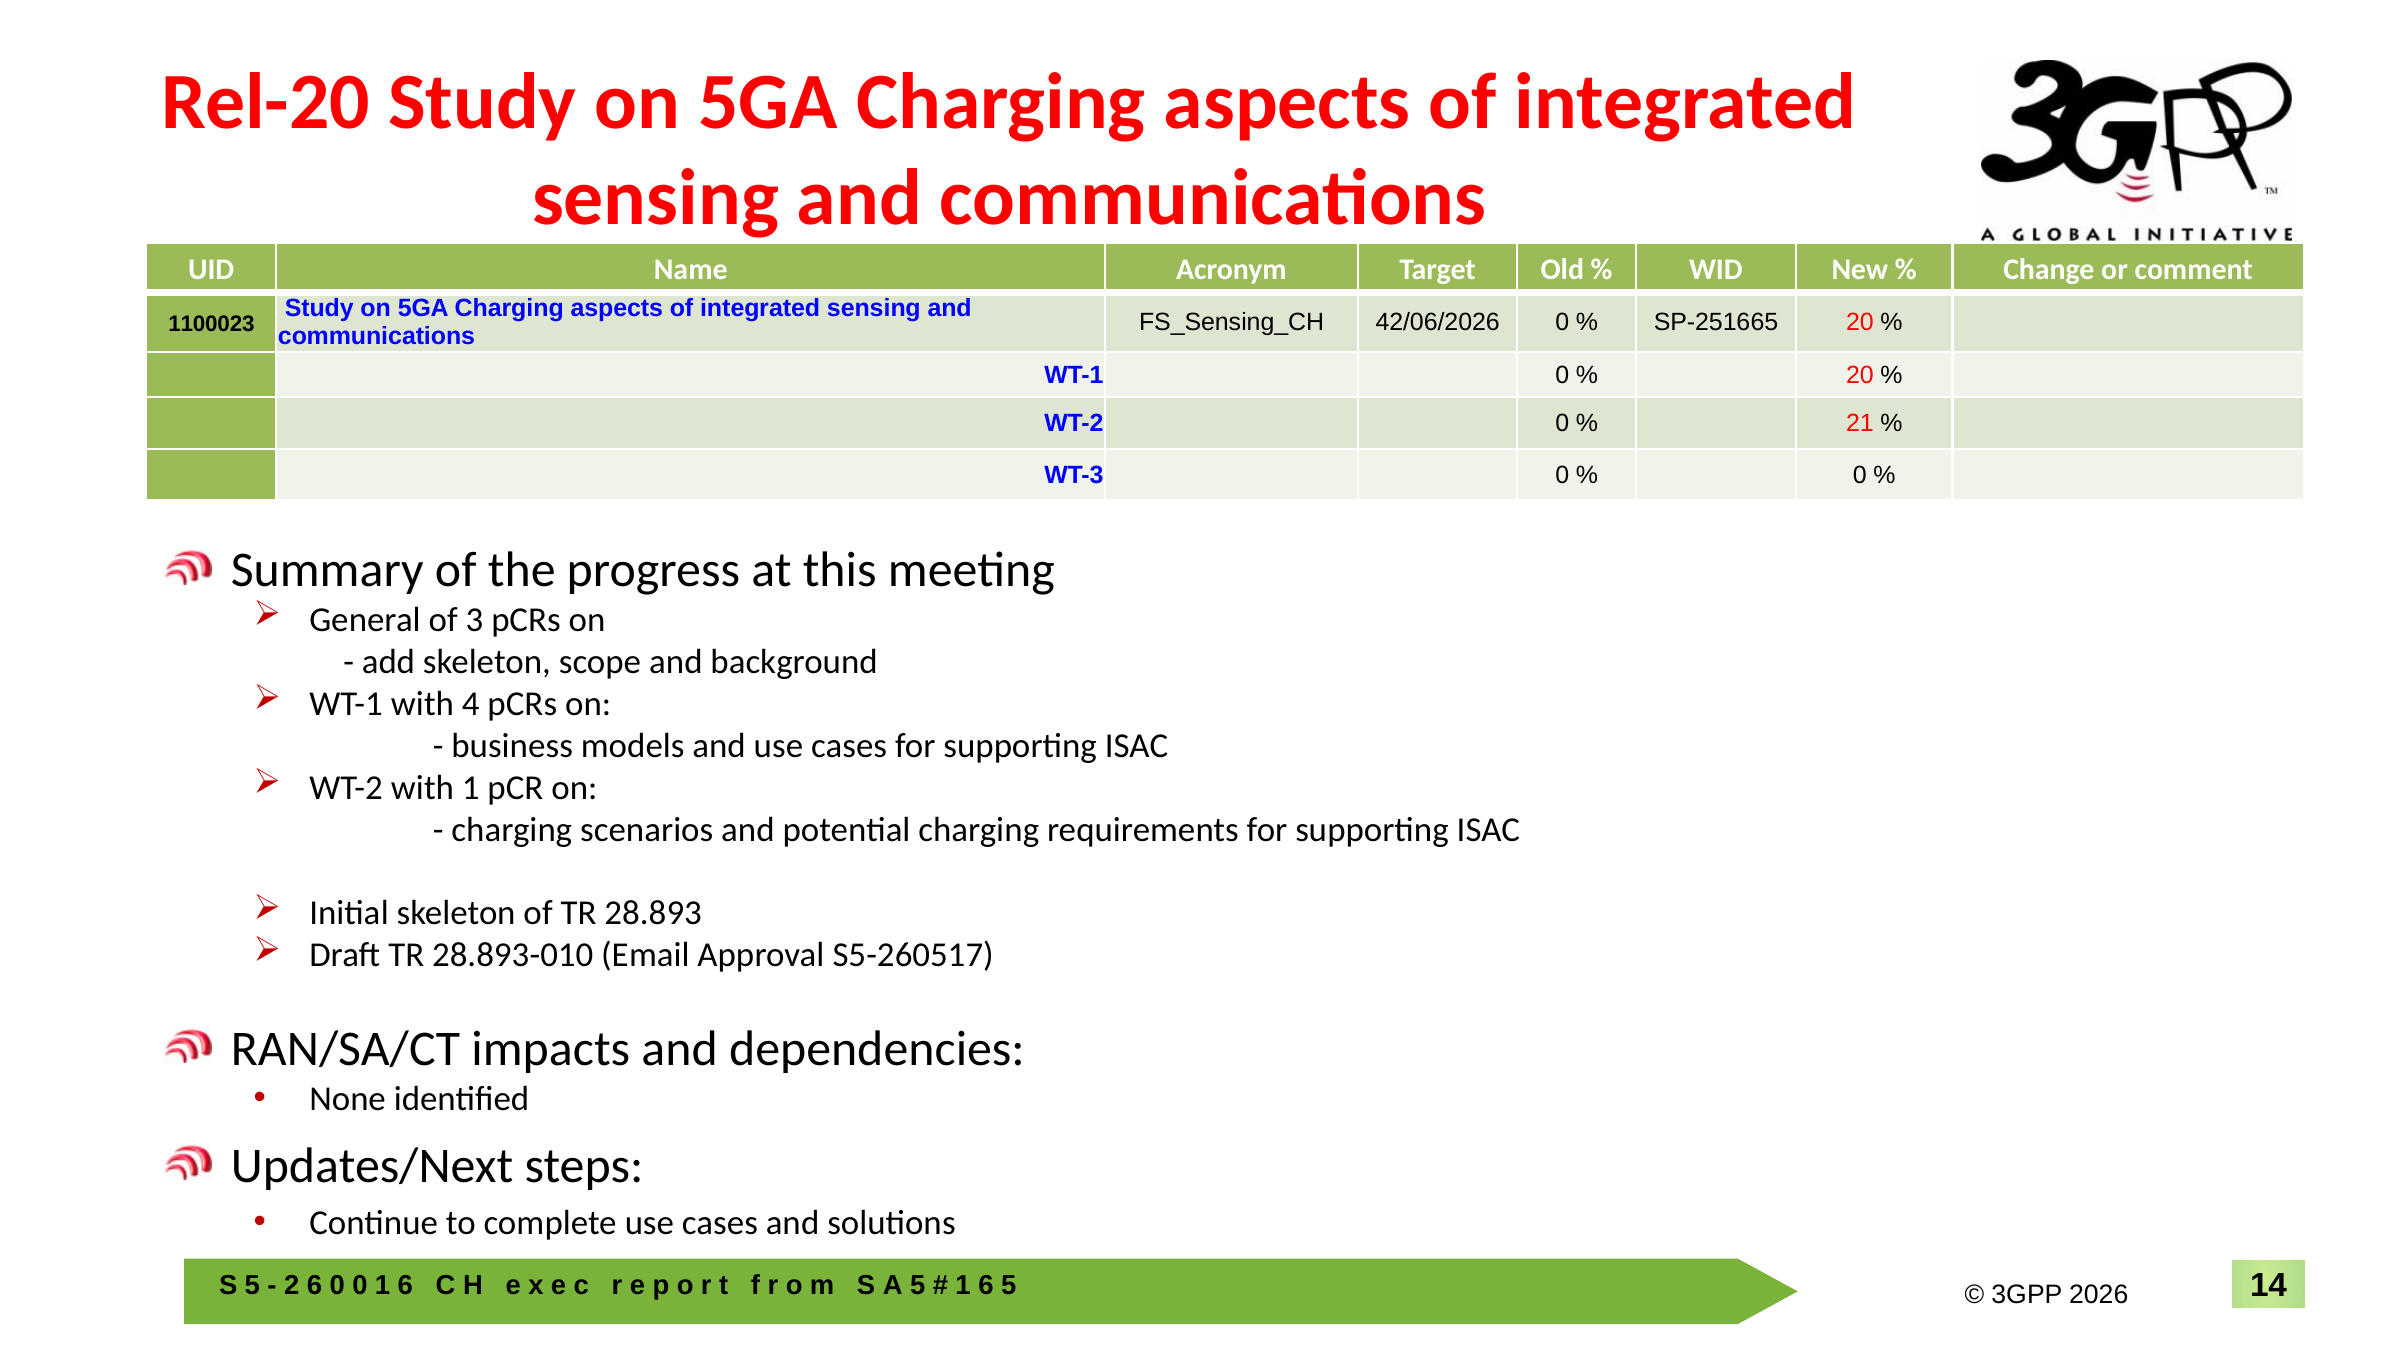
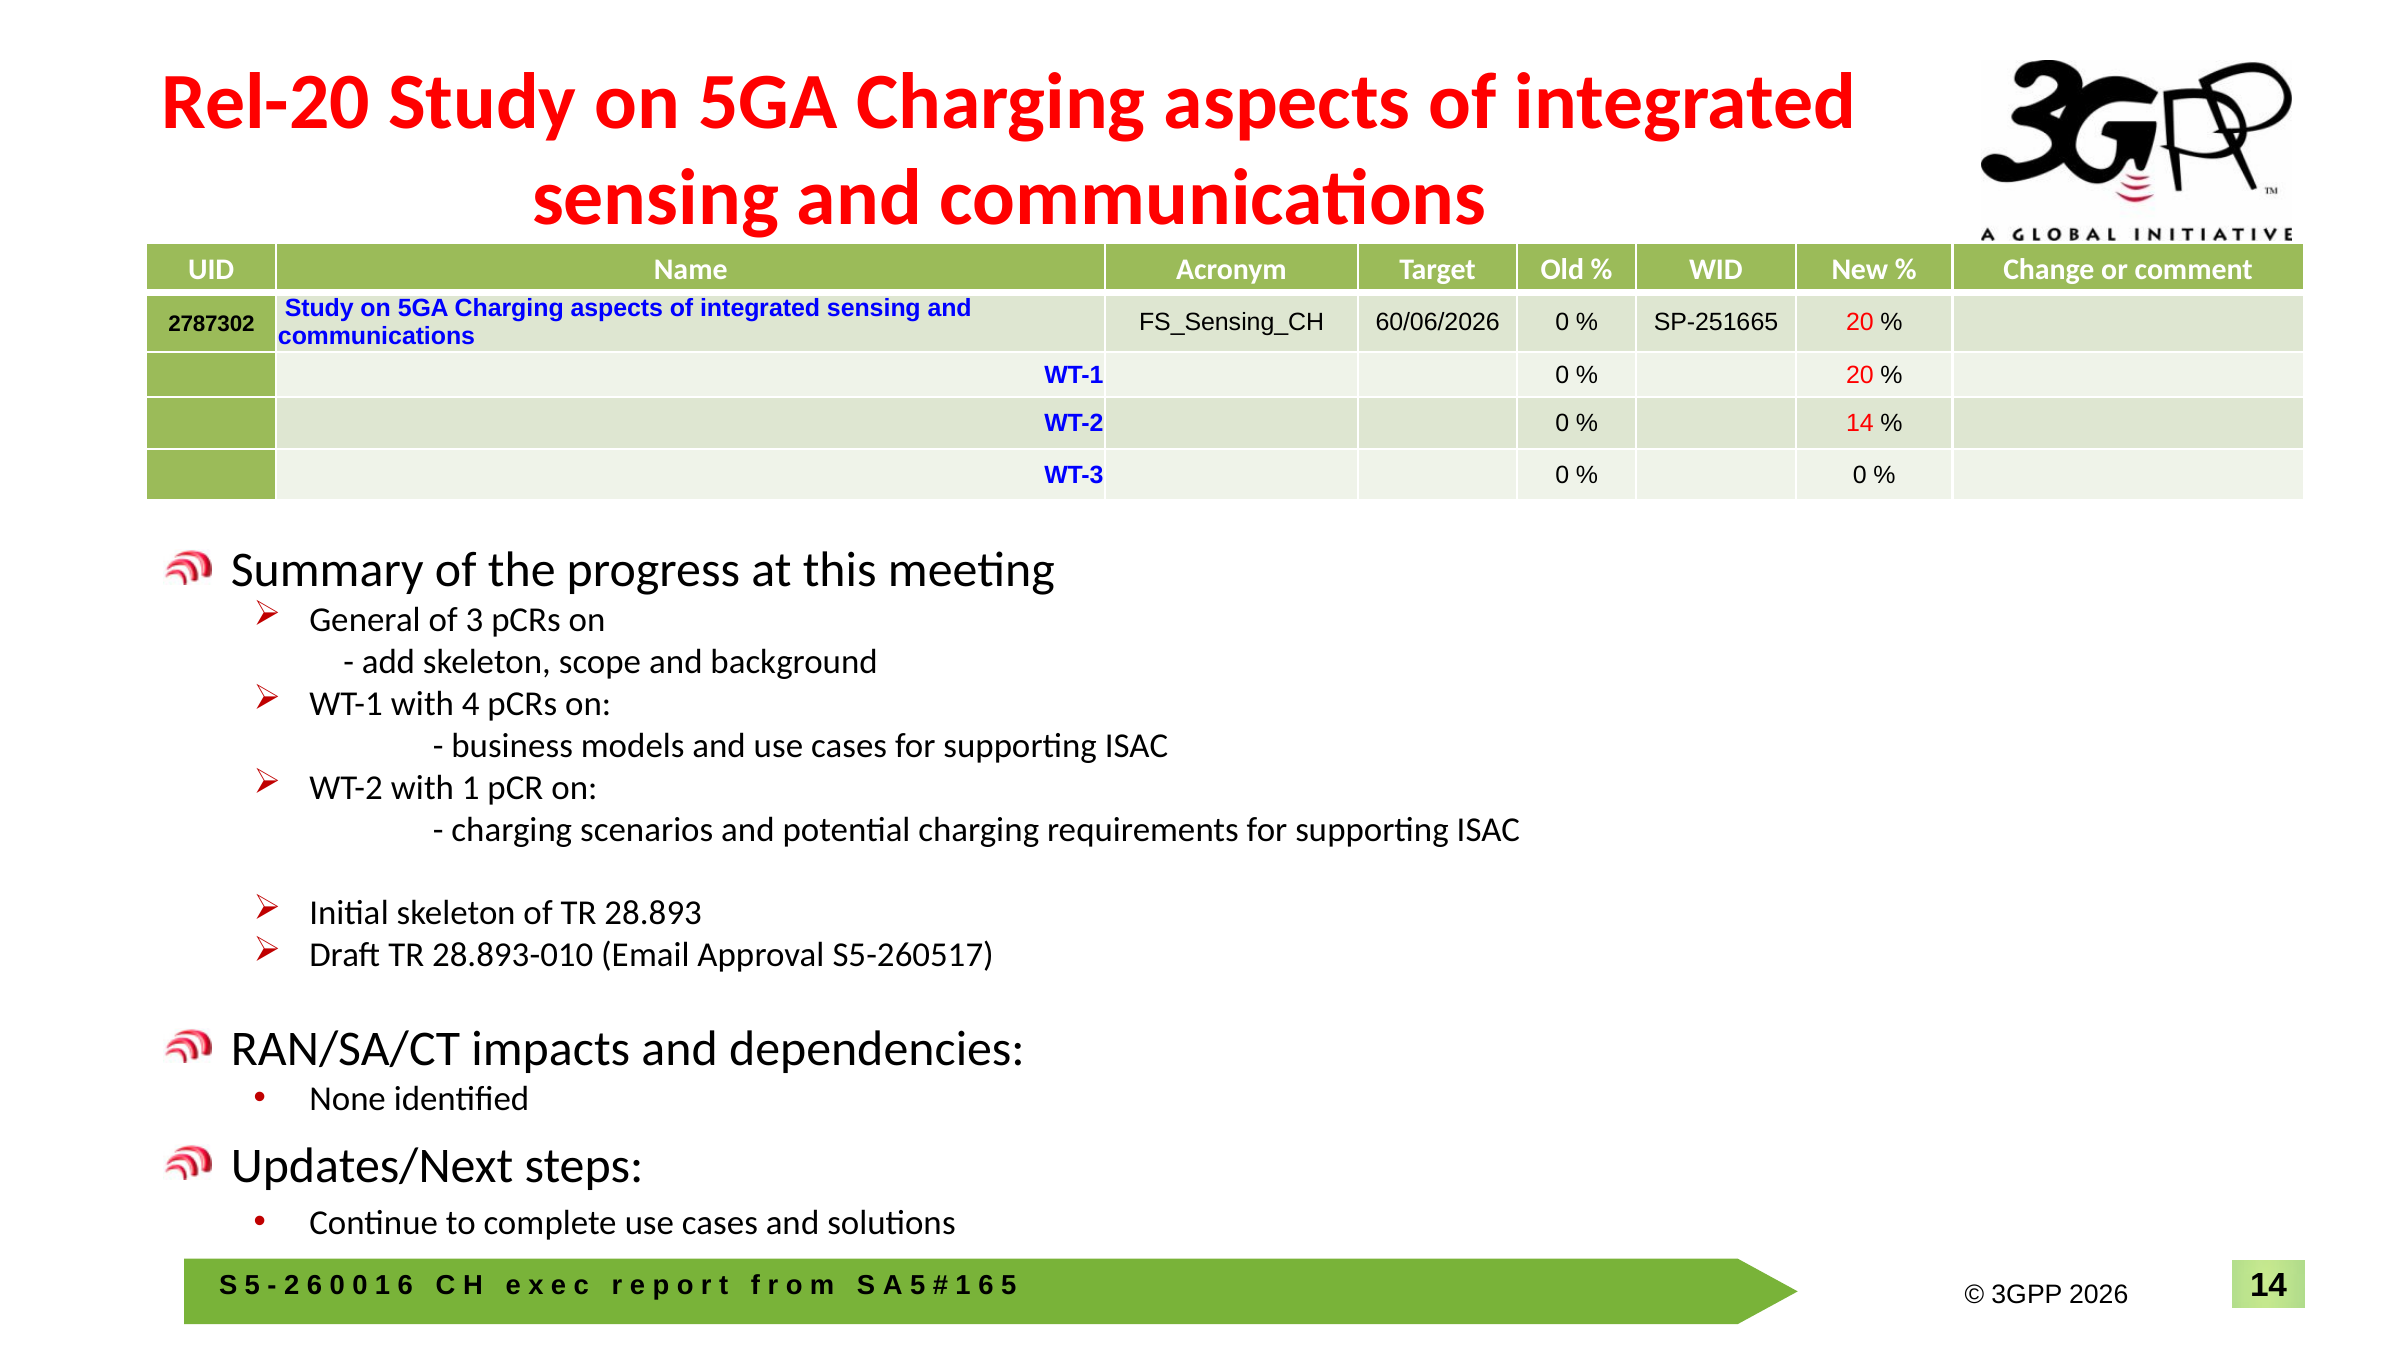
42/06/2026: 42/06/2026 -> 60/06/2026
1100023: 1100023 -> 2787302
21 at (1860, 423): 21 -> 14
